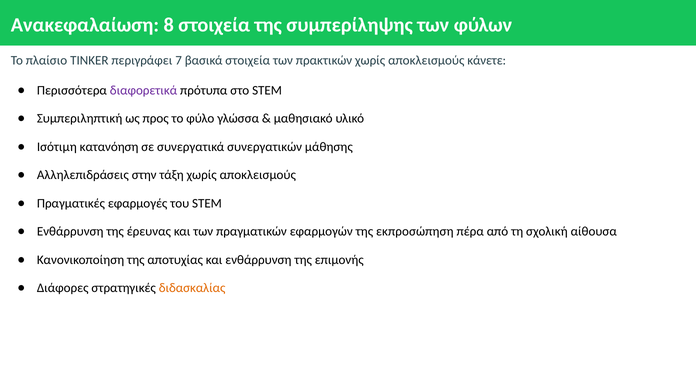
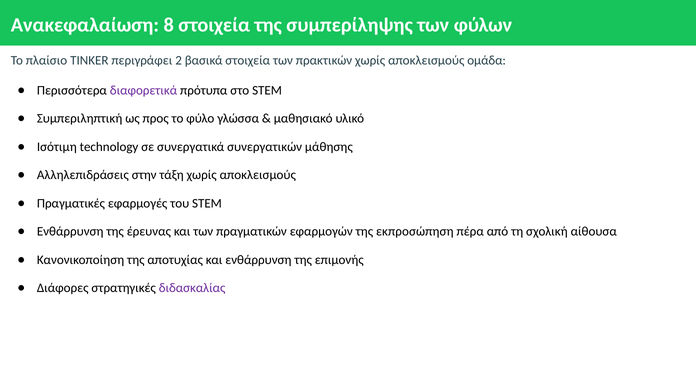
7: 7 -> 2
κάνετε: κάνετε -> ομάδα
κατανόηση: κατανόηση -> technology
διδασκαλίας colour: orange -> purple
